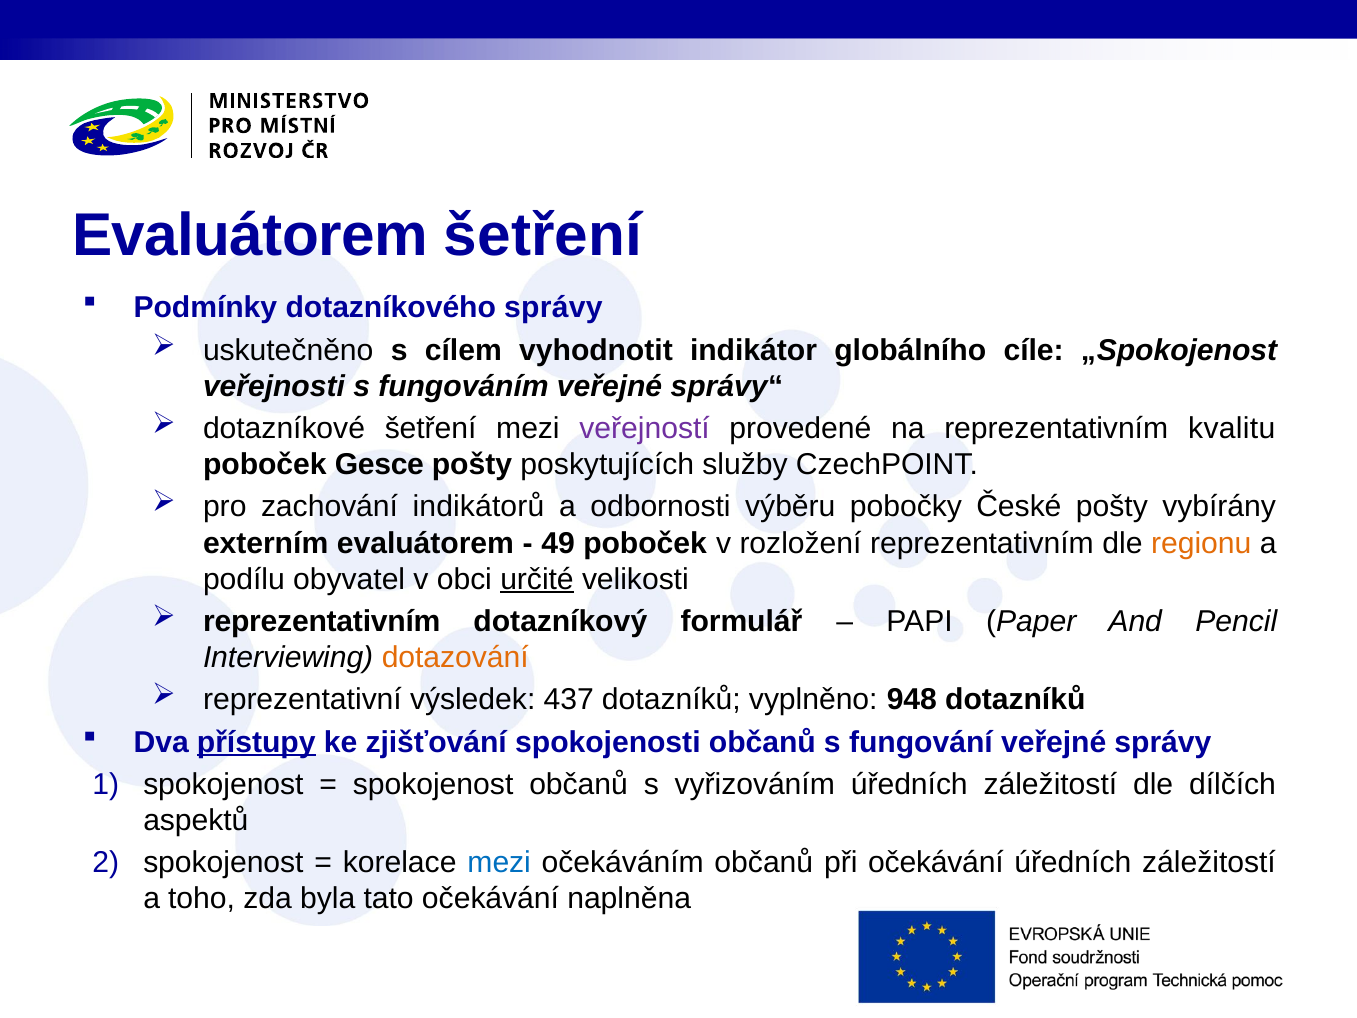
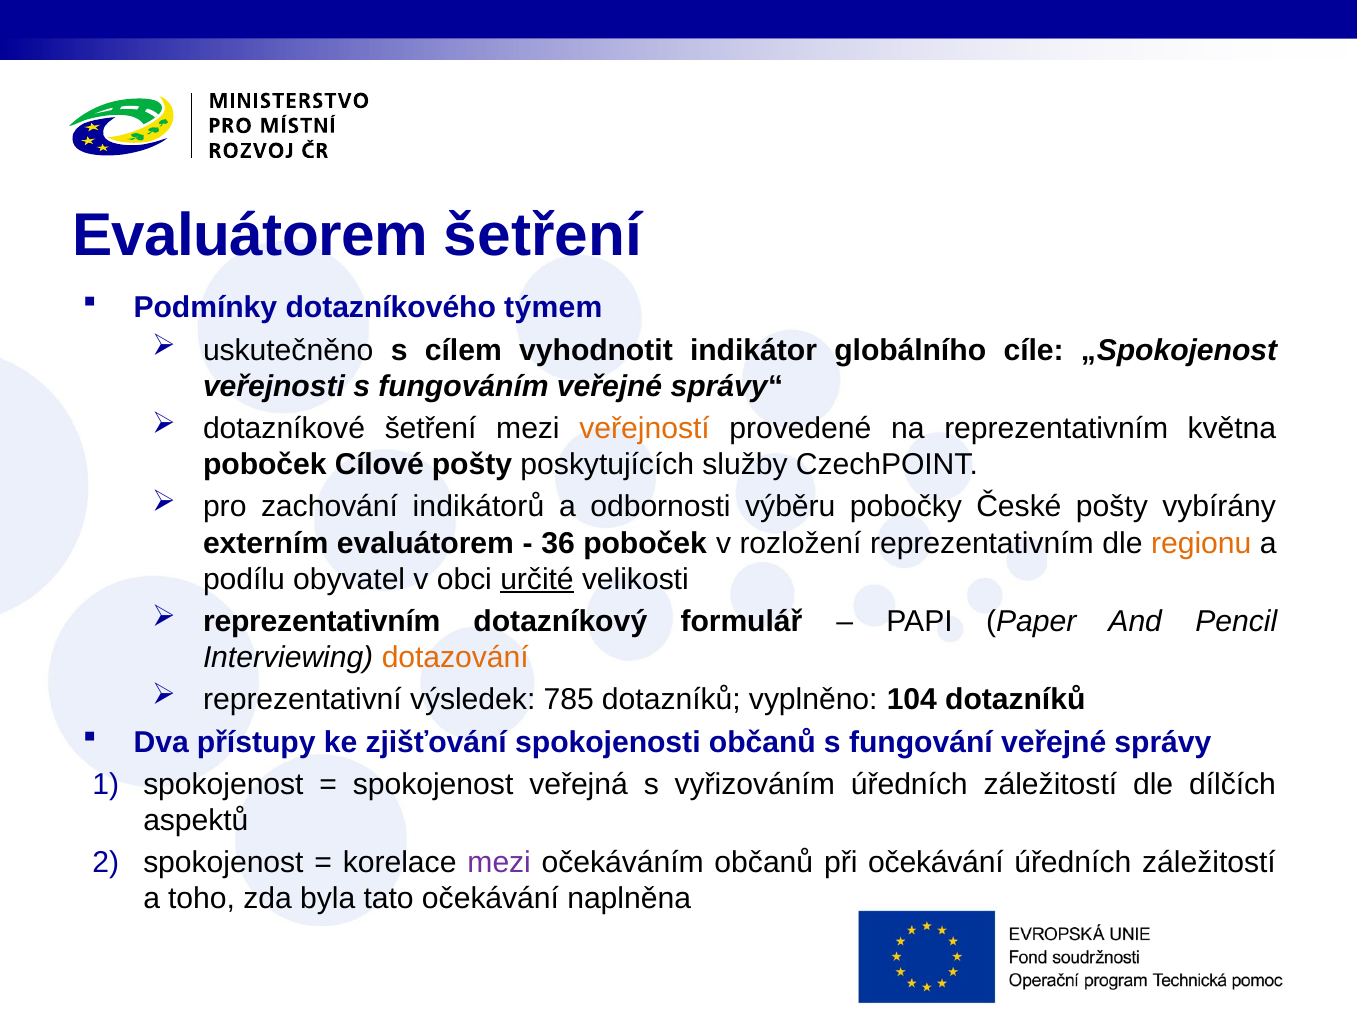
dotazníkového správy: správy -> týmem
veřejností colour: purple -> orange
kvalitu: kvalitu -> května
Gesce: Gesce -> Cílové
49: 49 -> 36
437: 437 -> 785
948: 948 -> 104
přístupy underline: present -> none
spokojenost občanů: občanů -> veřejná
mezi at (499, 863) colour: blue -> purple
